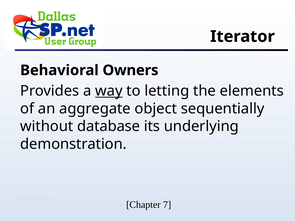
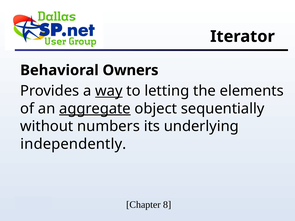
aggregate underline: none -> present
database: database -> numbers
demonstration: demonstration -> independently
7: 7 -> 8
